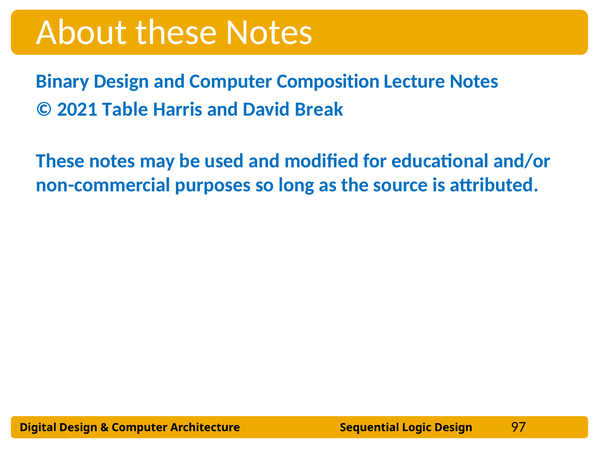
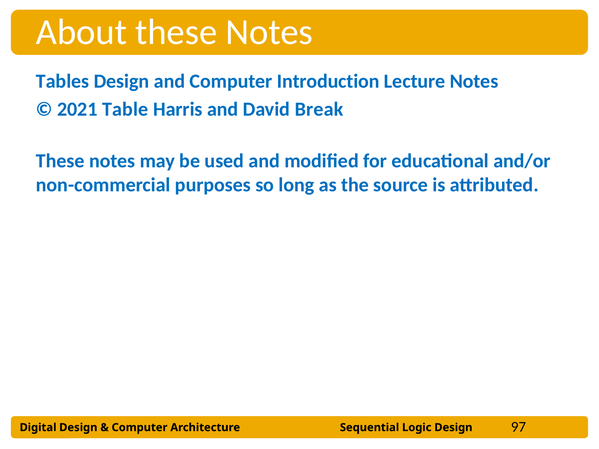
Binary: Binary -> Tables
Composition: Composition -> Introduction
